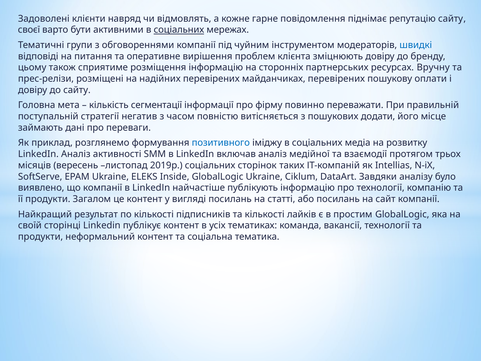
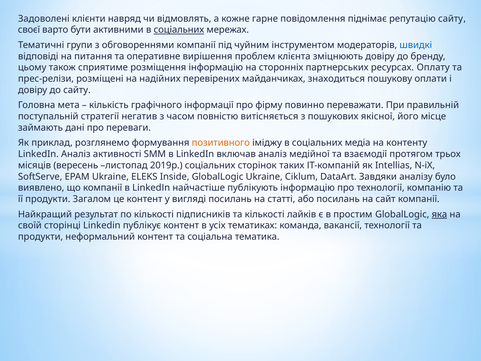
Вручну: Вручну -> Оплату
майданчиках перевірених: перевірених -> знаходиться
сегментації: сегментації -> графічного
додати: додати -> якісної
позитивного colour: blue -> orange
розвитку: розвитку -> контенту
яка underline: none -> present
